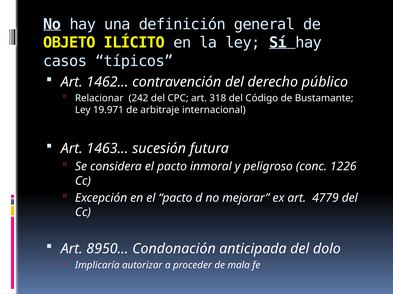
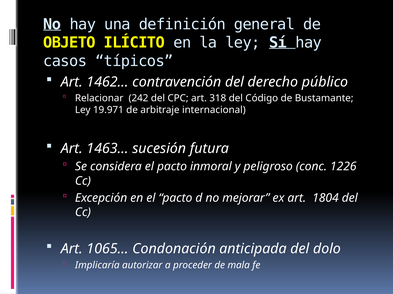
4779: 4779 -> 1804
8950…: 8950… -> 1065…
